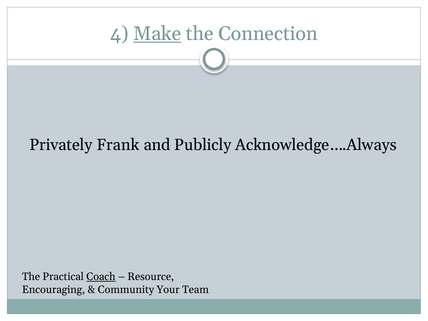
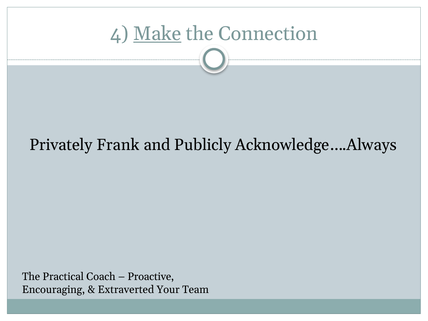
Coach underline: present -> none
Resource: Resource -> Proactive
Community: Community -> Extraverted
